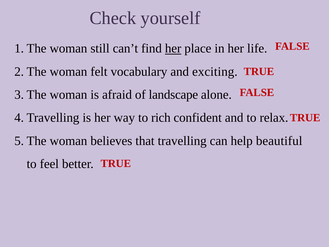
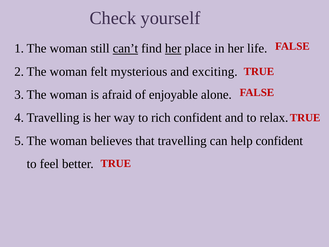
can’t underline: none -> present
vocabulary: vocabulary -> mysterious
landscape: landscape -> enjoyable
help beautiful: beautiful -> confident
